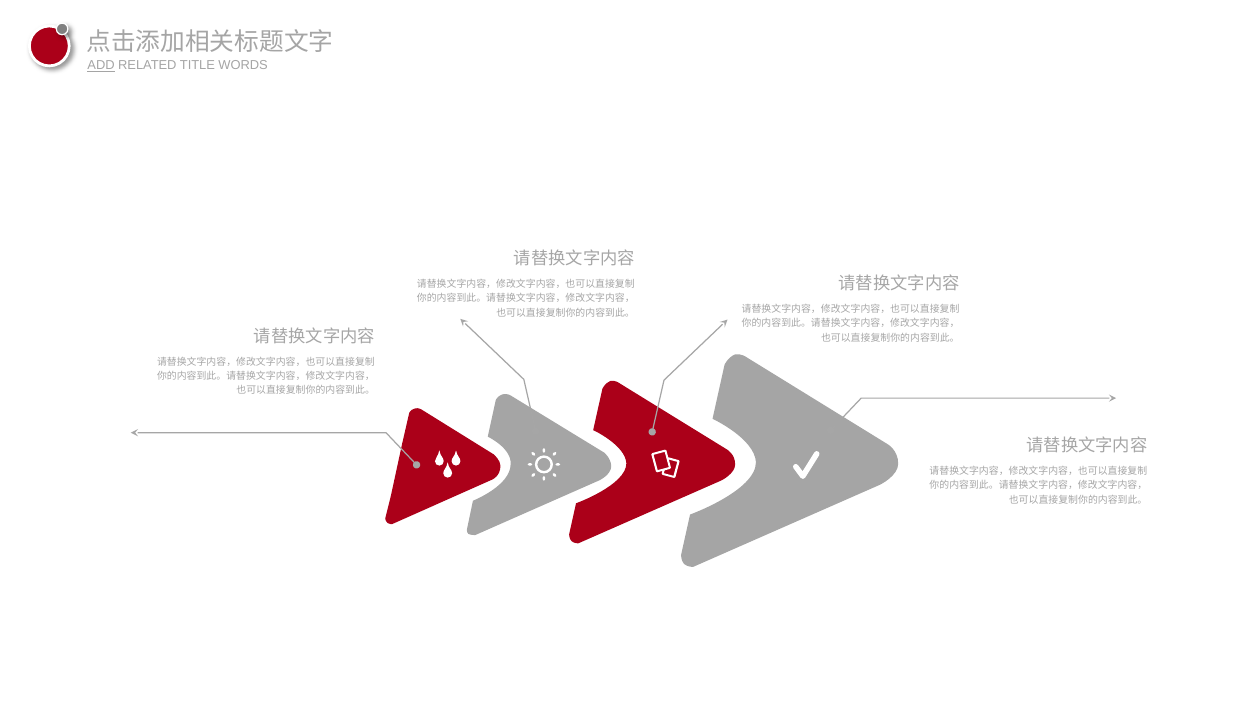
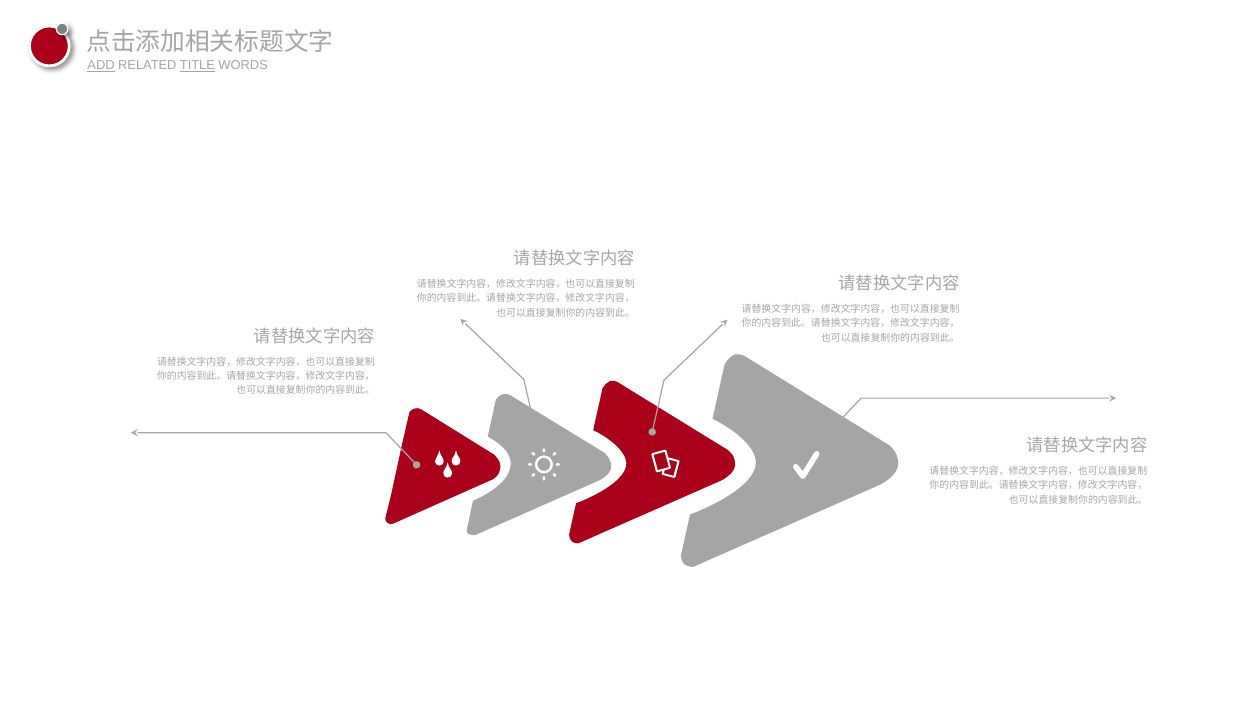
TITLE underline: none -> present
